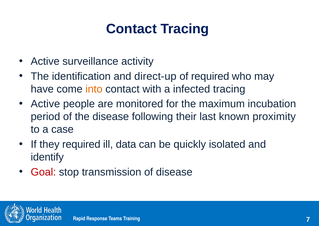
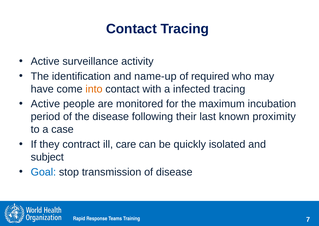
direct-up: direct-up -> name-up
they required: required -> contract
data: data -> care
identify: identify -> subject
Goal colour: red -> blue
